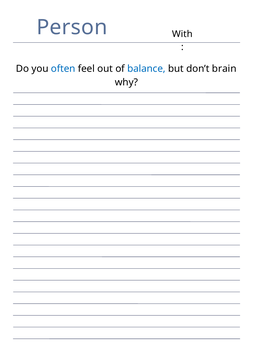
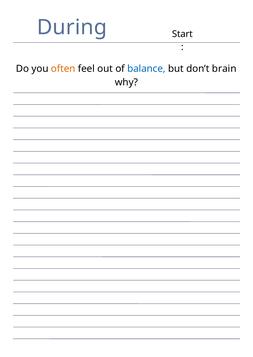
Person: Person -> During
With: With -> Start
often colour: blue -> orange
